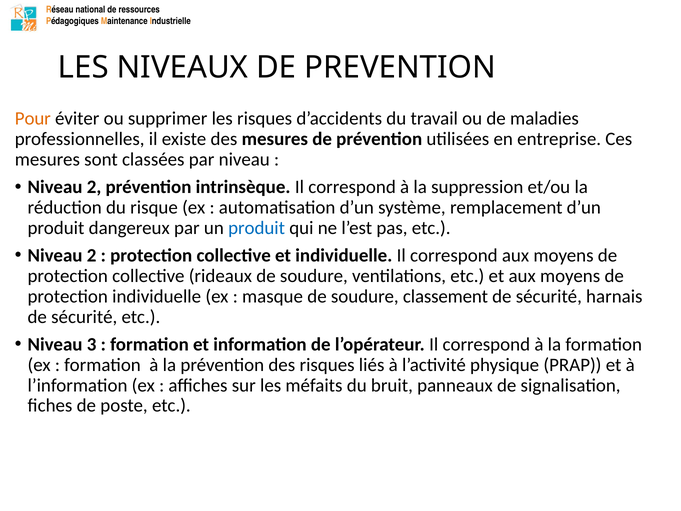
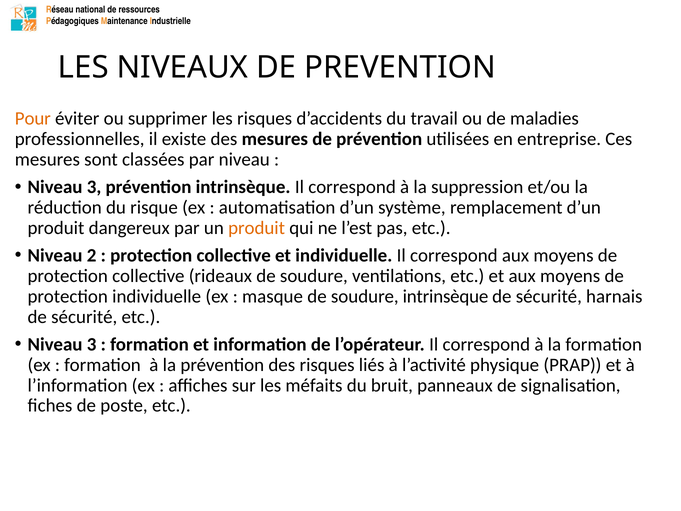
2 at (94, 187): 2 -> 3
produit at (257, 228) colour: blue -> orange
soudure classement: classement -> intrinsèque
